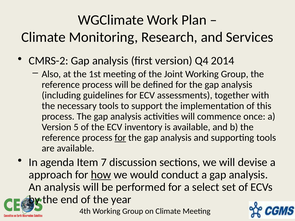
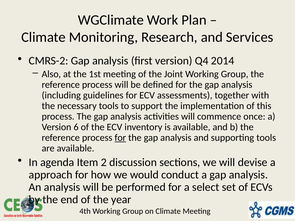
5: 5 -> 6
7: 7 -> 2
how underline: present -> none
